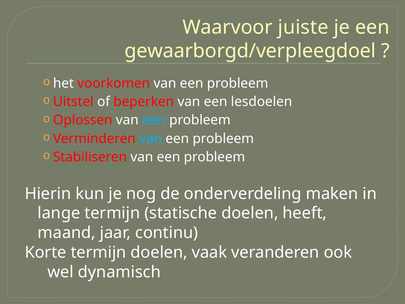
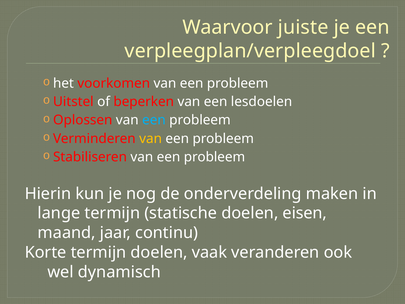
gewaarborgd/verpleegdoel: gewaarborgd/verpleegdoel -> verpleegplan/verpleegdoel
van at (151, 139) colour: light blue -> yellow
heeft: heeft -> eisen
